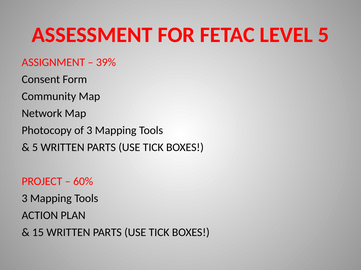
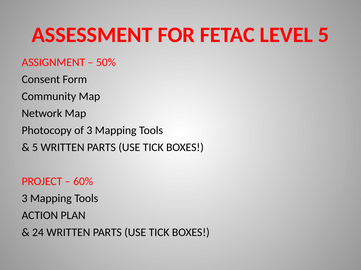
39%: 39% -> 50%
15: 15 -> 24
